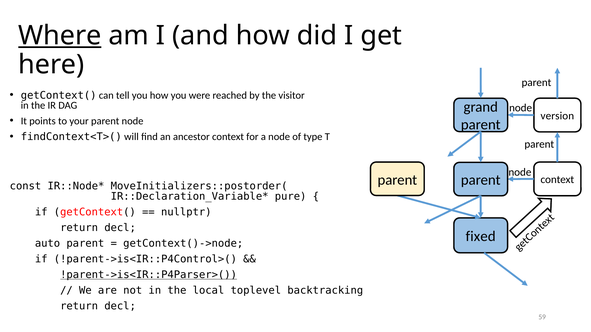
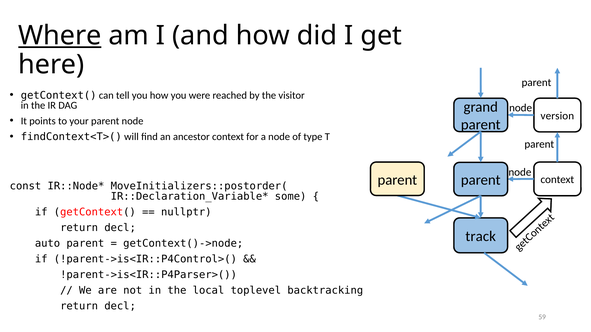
pure: pure -> some
fixed: fixed -> track
!parent->is<IR::P4Parser>( underline: present -> none
